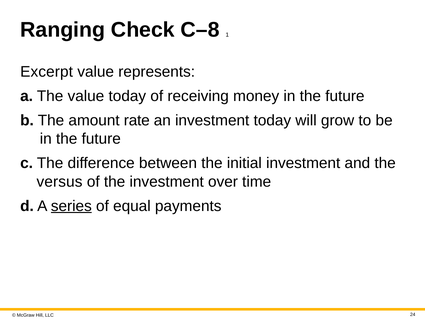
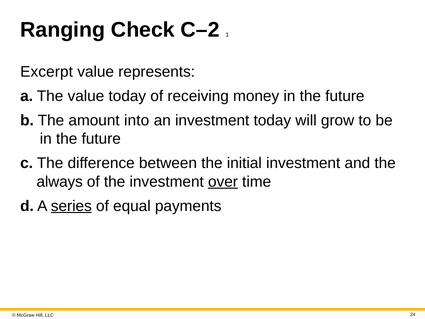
C–8: C–8 -> C–2
rate: rate -> into
versus: versus -> always
over underline: none -> present
